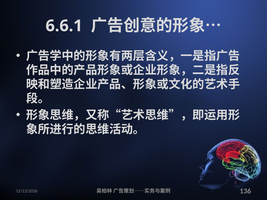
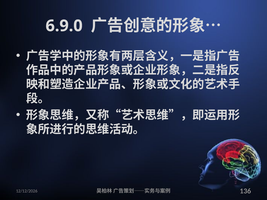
6.6.1: 6.6.1 -> 6.9.0
